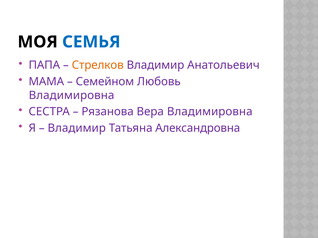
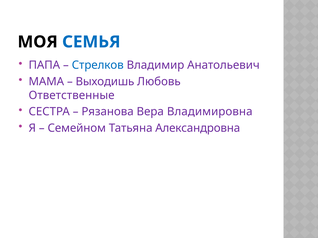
Стрелков colour: orange -> blue
Семейном: Семейном -> Выходишь
Владимировна at (72, 95): Владимировна -> Ответственные
Владимир at (77, 128): Владимир -> Семейном
